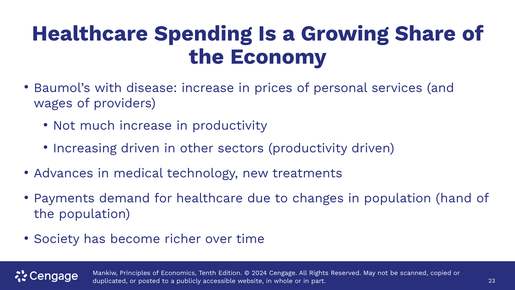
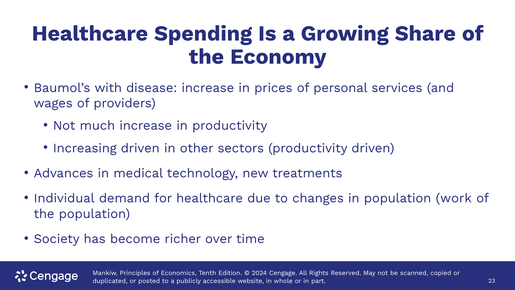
Payments: Payments -> Individual
hand: hand -> work
